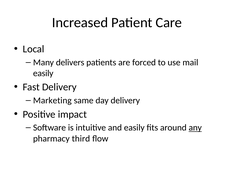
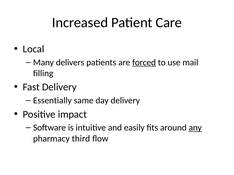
forced underline: none -> present
easily at (43, 73): easily -> filling
Marketing: Marketing -> Essentially
